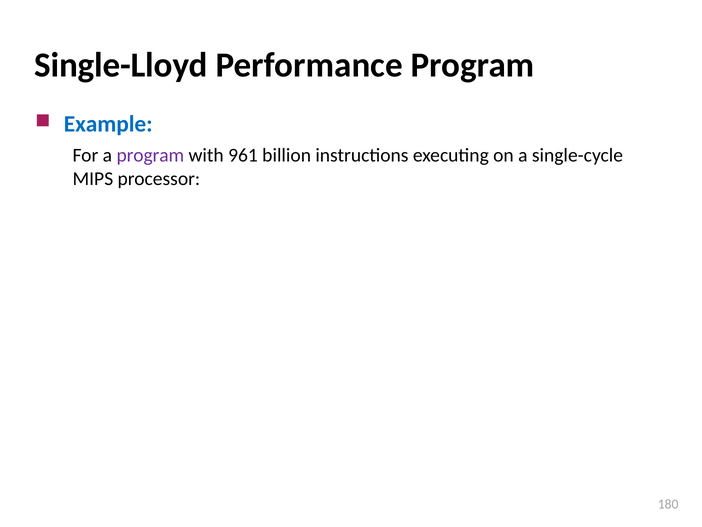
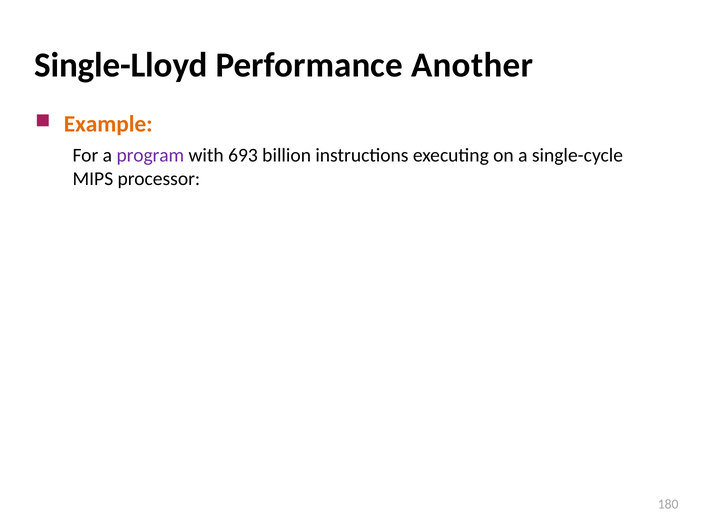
Performance Program: Program -> Another
Example colour: blue -> orange
961: 961 -> 693
